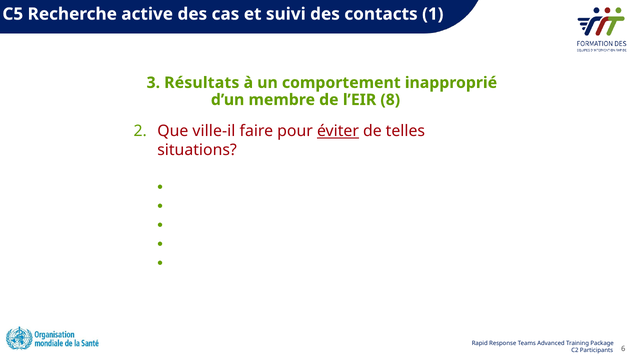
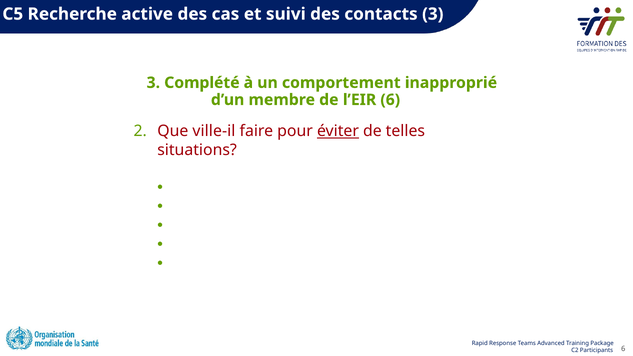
contacts 1: 1 -> 3
Résultats: Résultats -> Complété
l’EIR 8: 8 -> 6
